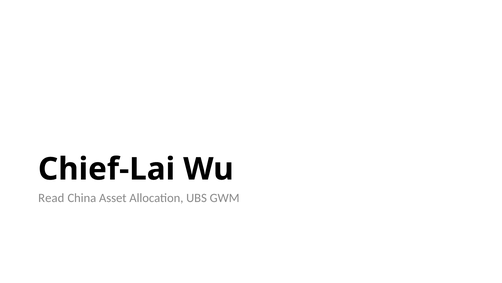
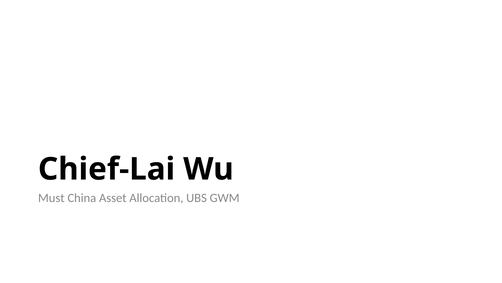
Read: Read -> Must
